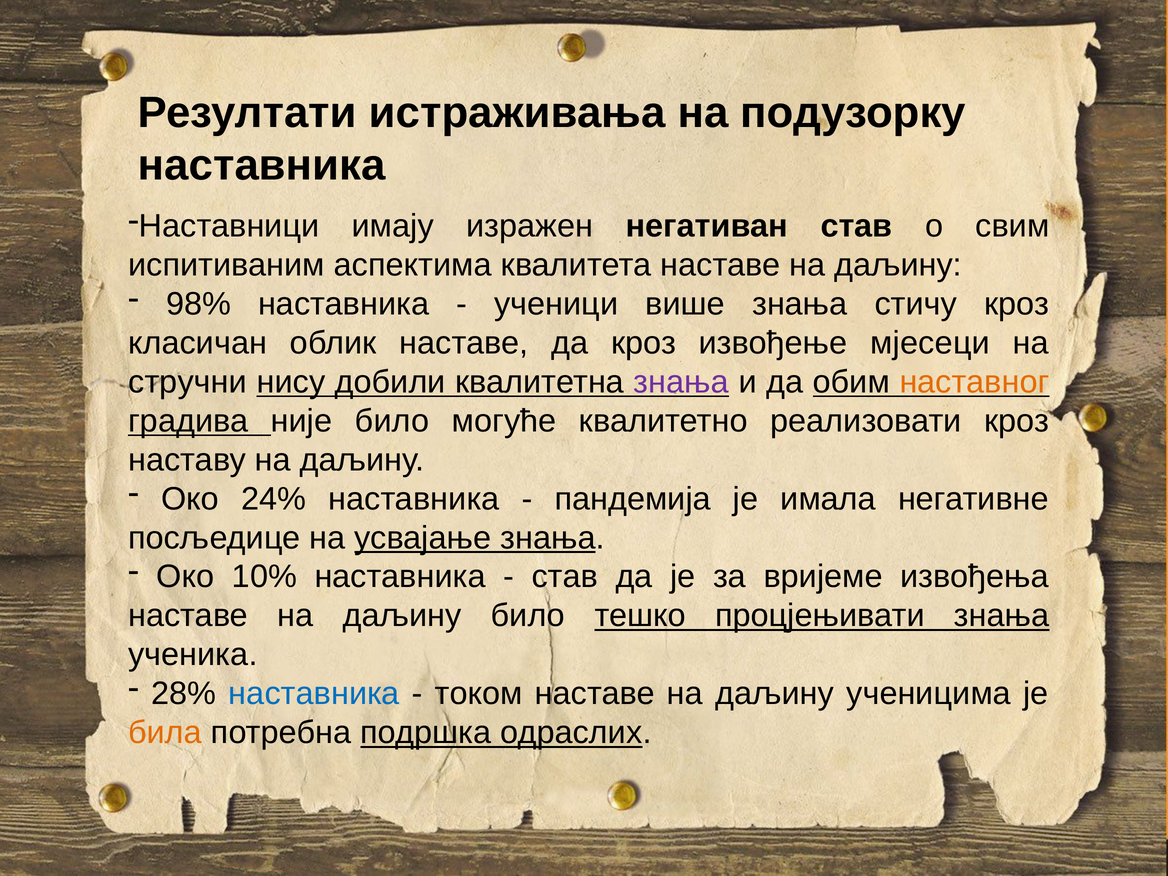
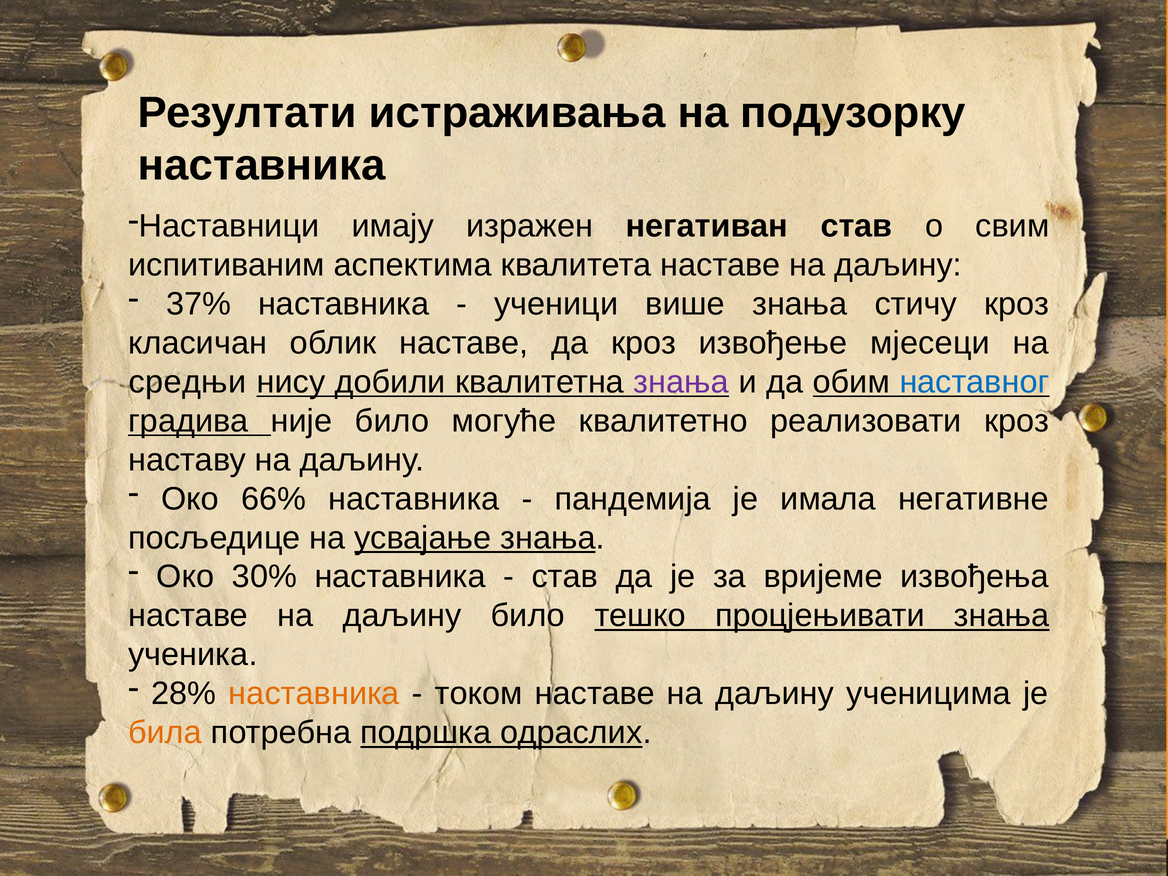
98%: 98% -> 37%
стручни: стручни -> средњи
наставног colour: orange -> blue
24%: 24% -> 66%
10%: 10% -> 30%
наставника at (314, 694) colour: blue -> orange
